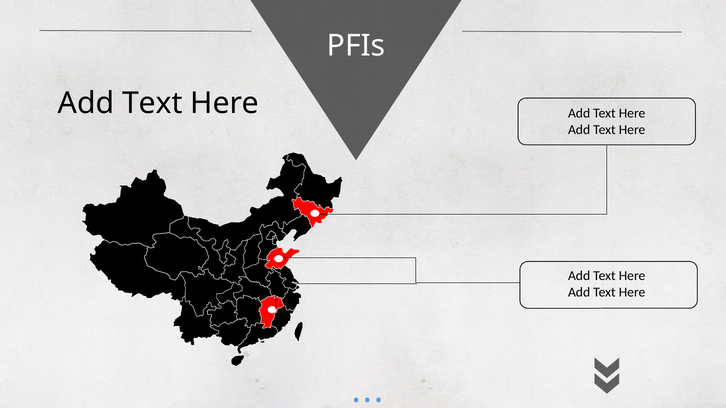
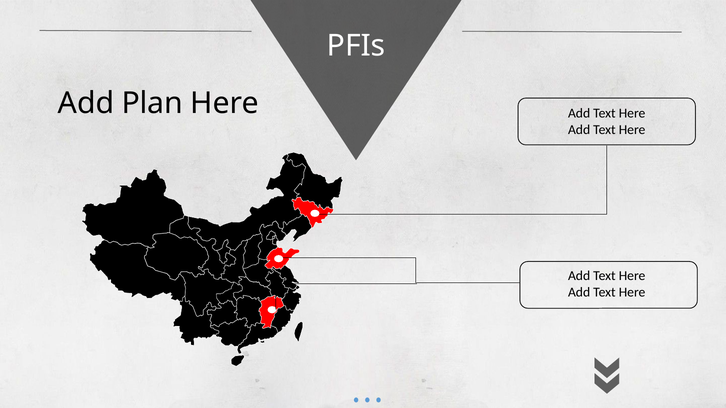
Text at (152, 104): Text -> Plan
